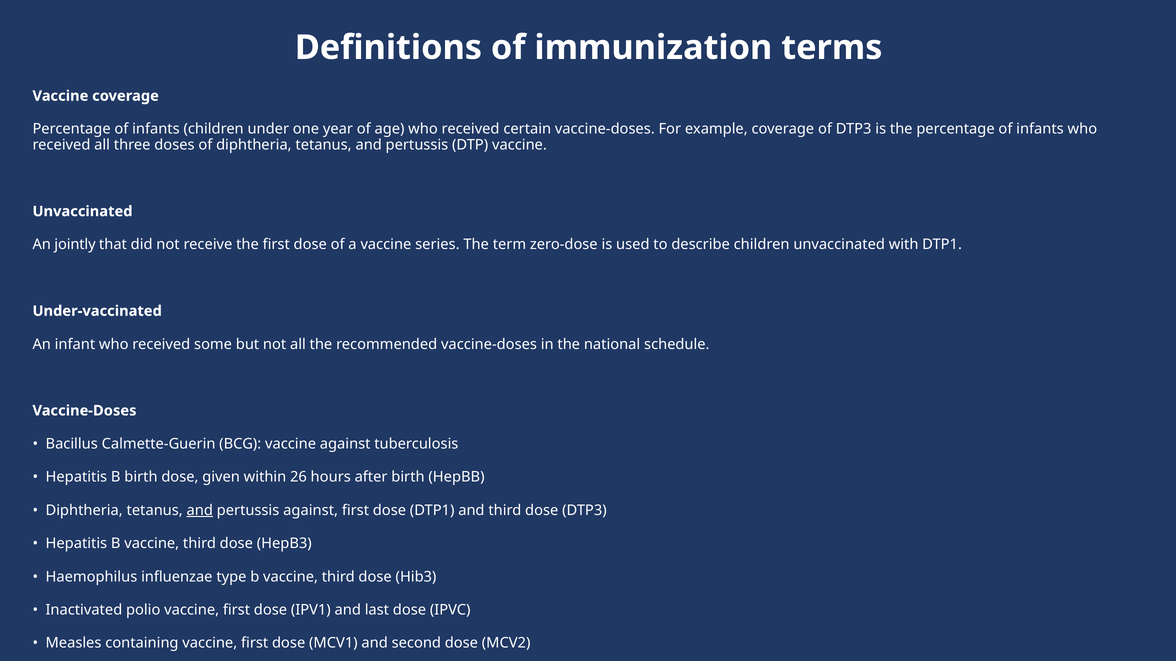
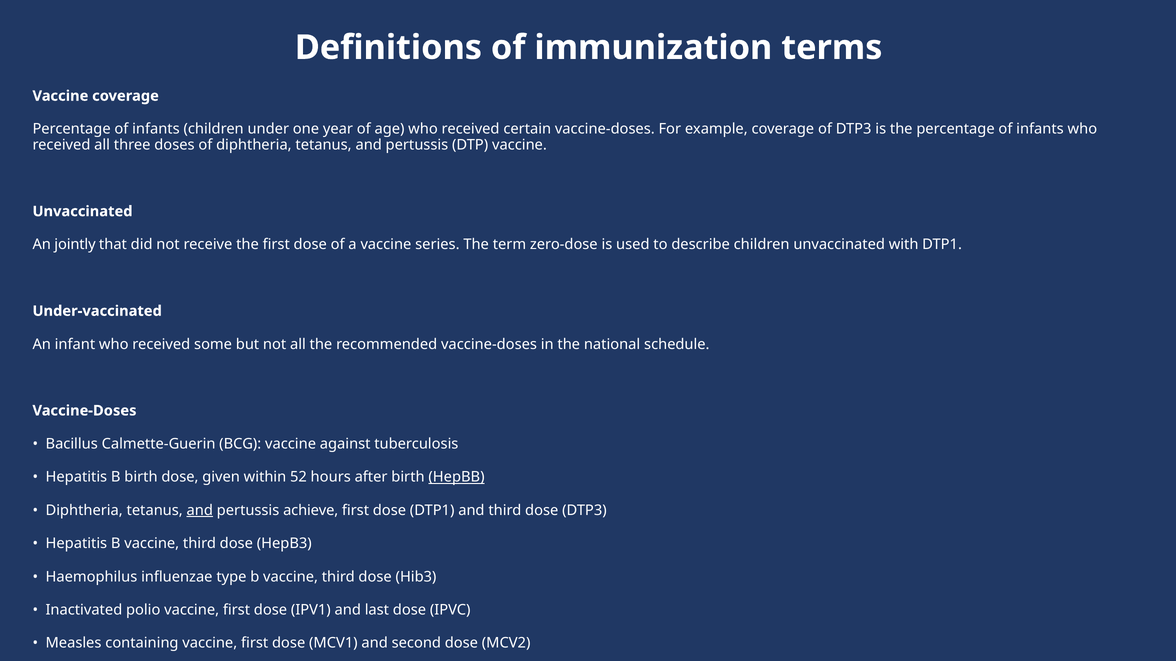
26: 26 -> 52
HepBB underline: none -> present
pertussis against: against -> achieve
